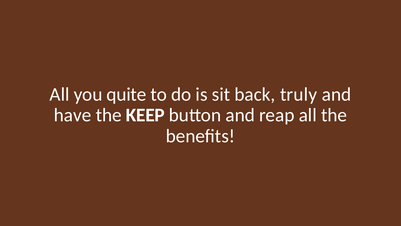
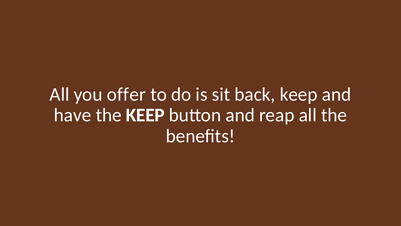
quite: quite -> offer
back truly: truly -> keep
